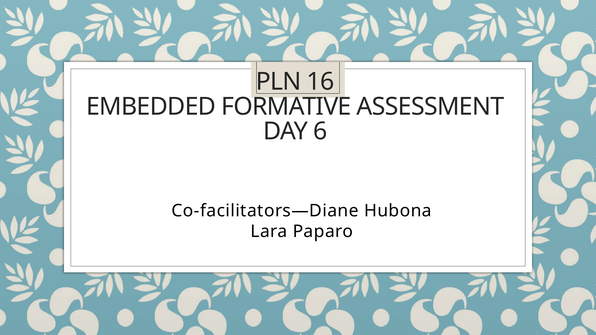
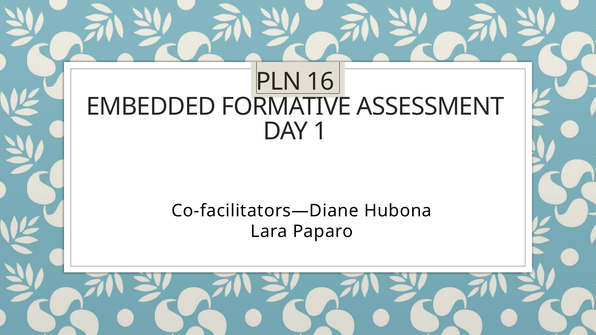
6: 6 -> 1
